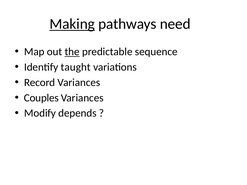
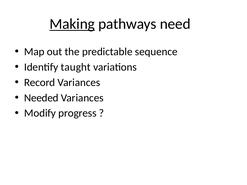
the underline: present -> none
Couples: Couples -> Needed
depends: depends -> progress
